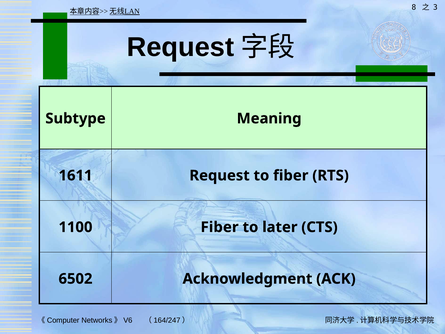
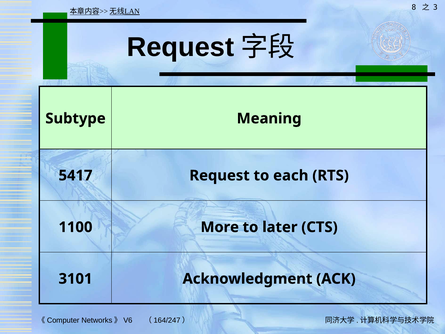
1611: 1611 -> 5417
to fiber: fiber -> each
1100 Fiber: Fiber -> More
6502: 6502 -> 3101
